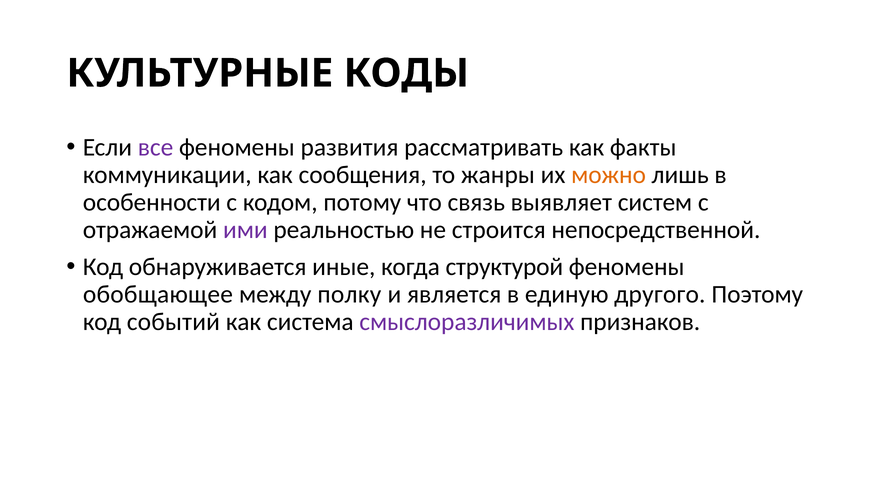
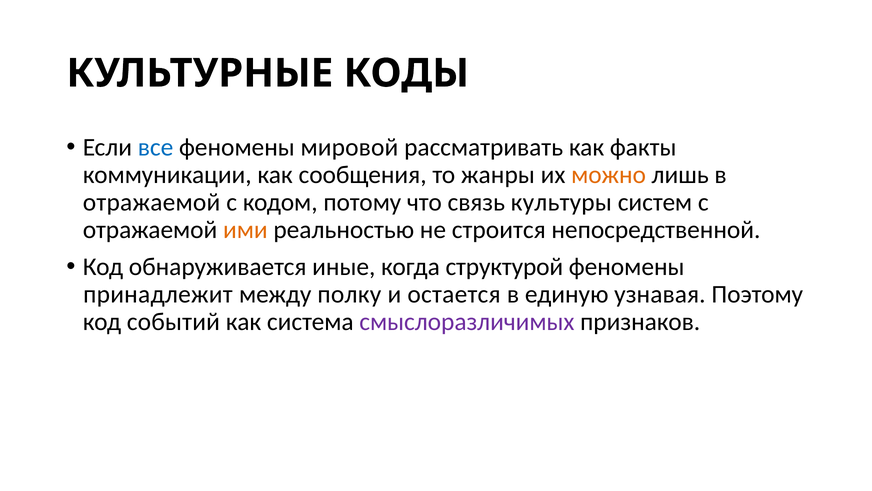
все colour: purple -> blue
развития: развития -> мировой
особенности at (152, 202): особенности -> отражаемой
выявляет: выявляет -> культуры
ими colour: purple -> orange
обобщающее: обобщающее -> принадлежит
является: является -> остается
другого: другого -> узнавая
